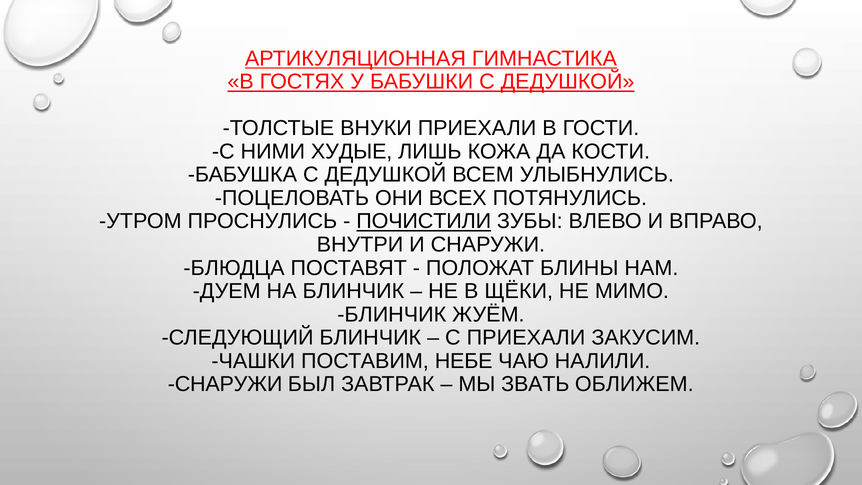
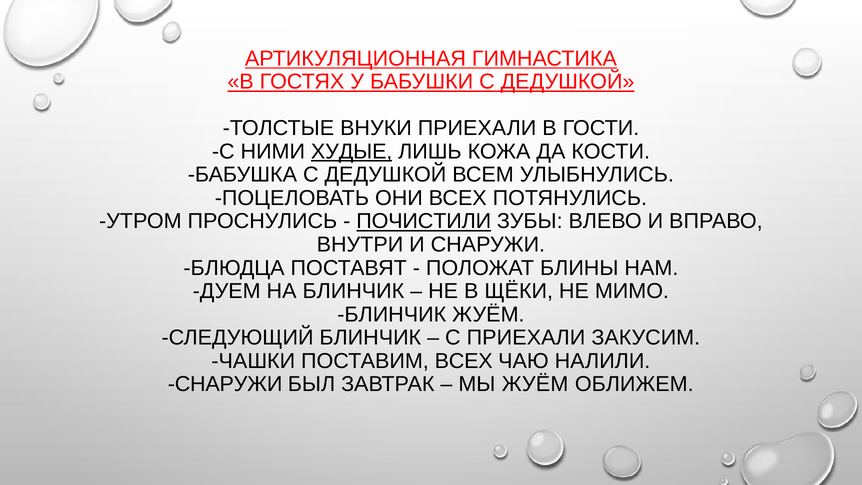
ХУДЫЕ underline: none -> present
ПОСТАВИМ НЕБЕ: НЕБЕ -> ВСЕХ
МЫ ЗВАТЬ: ЗВАТЬ -> ЖУЁМ
